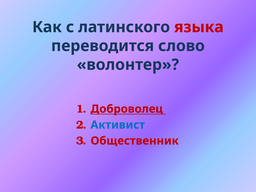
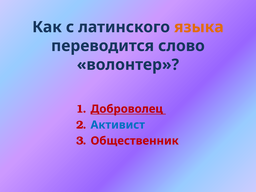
языка colour: red -> orange
